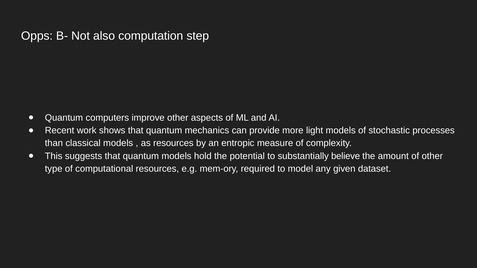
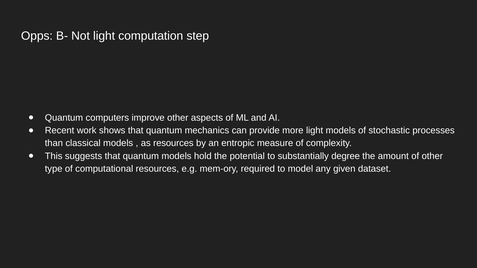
Not also: also -> light
believe: believe -> degree
